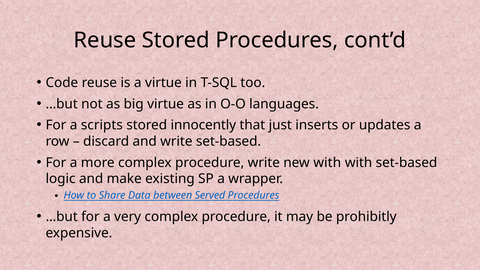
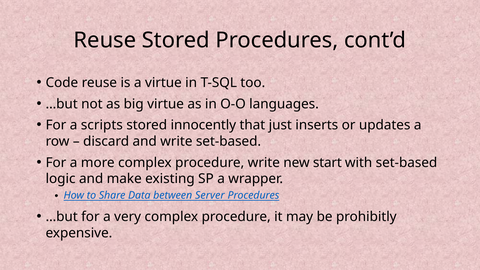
new with: with -> start
Served: Served -> Server
